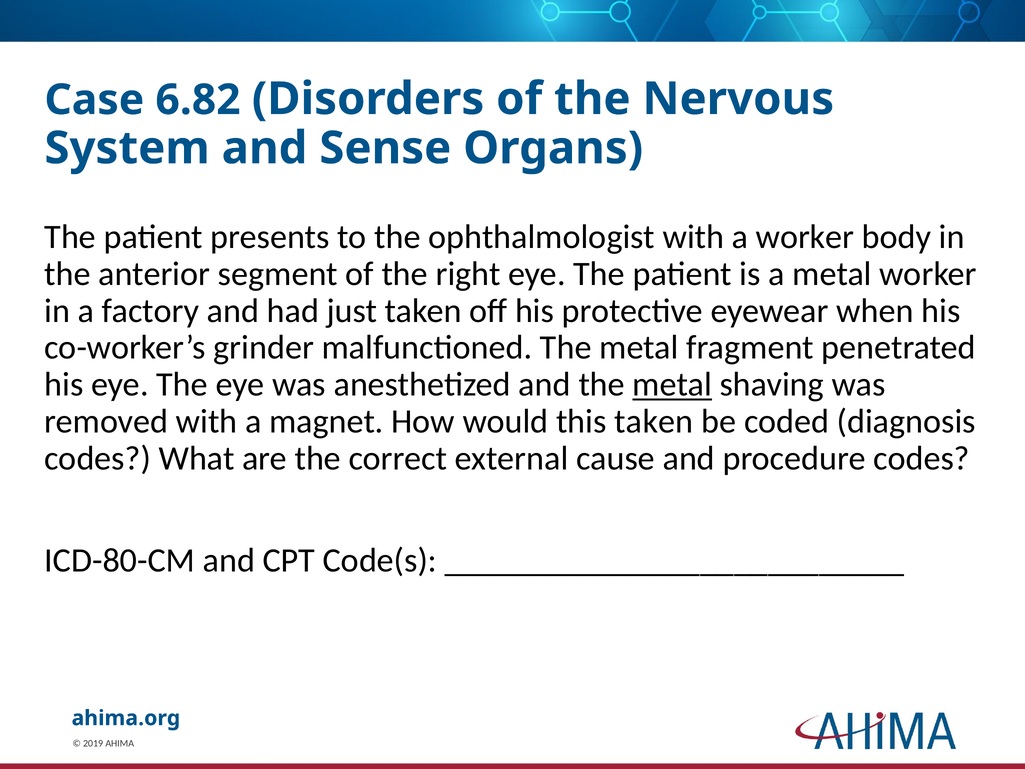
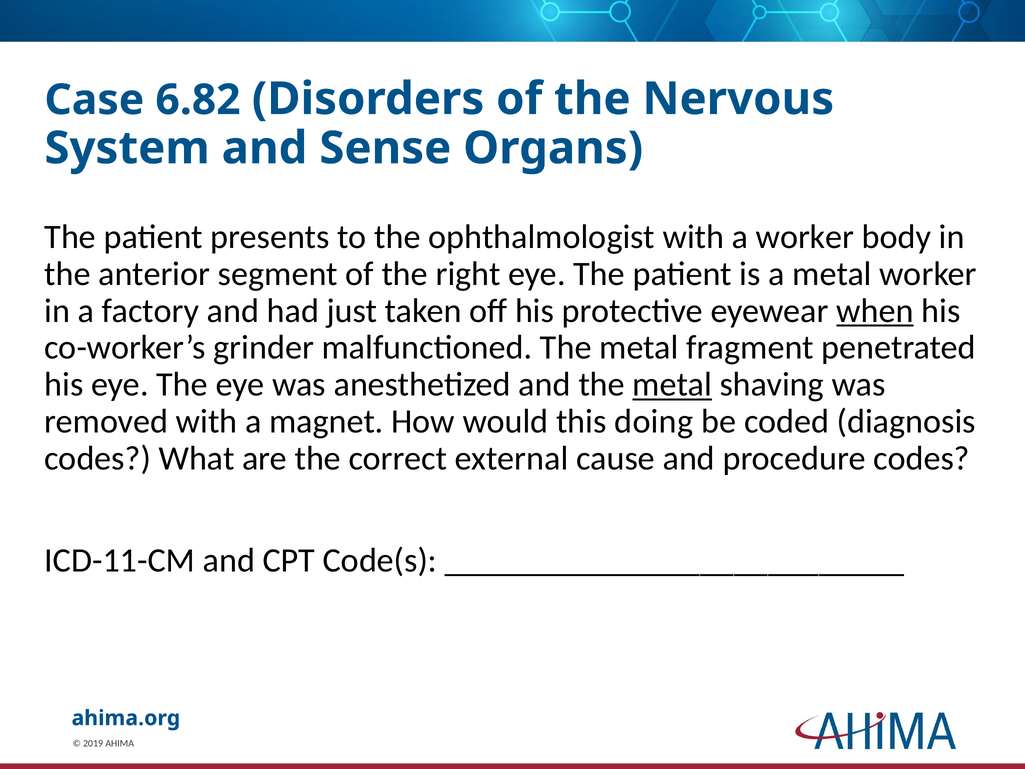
when underline: none -> present
this taken: taken -> doing
ICD-80-CM: ICD-80-CM -> ICD-11-CM
